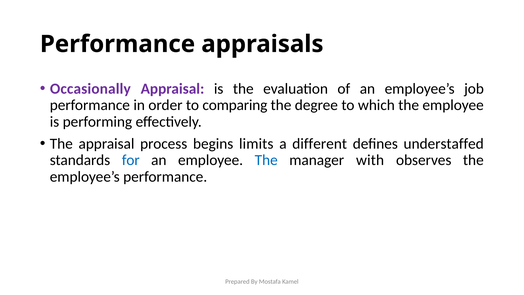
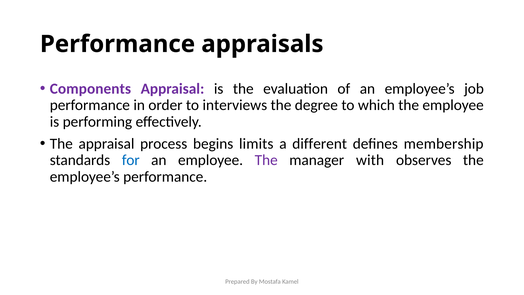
Occasionally: Occasionally -> Components
comparing: comparing -> interviews
understaffed: understaffed -> membership
The at (266, 160) colour: blue -> purple
